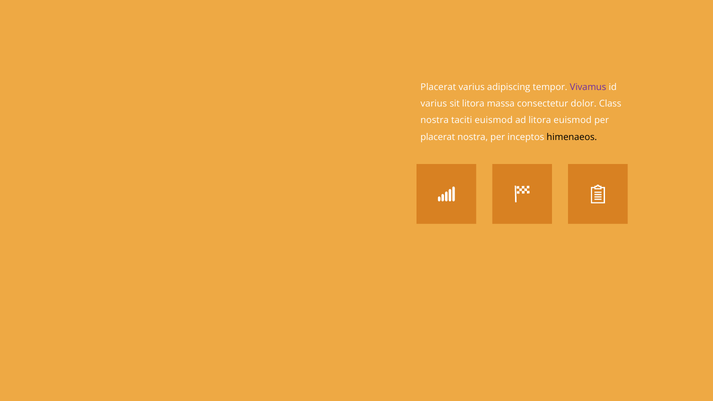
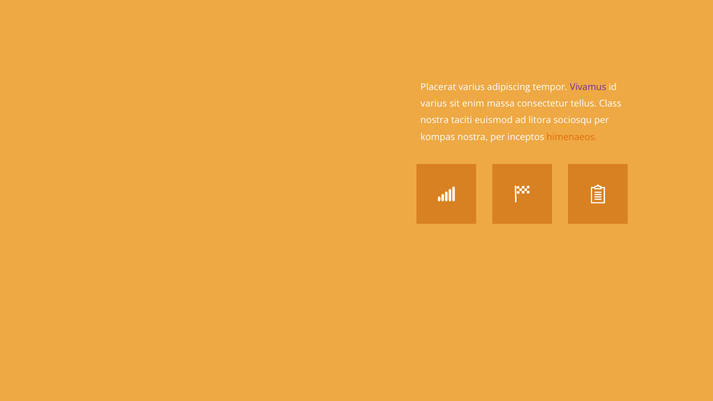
sit litora: litora -> enim
dolor: dolor -> tellus
litora euismod: euismod -> sociosqu
placerat at (438, 137): placerat -> kompas
himenaeos colour: black -> orange
